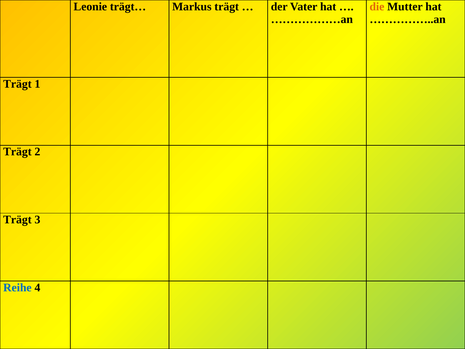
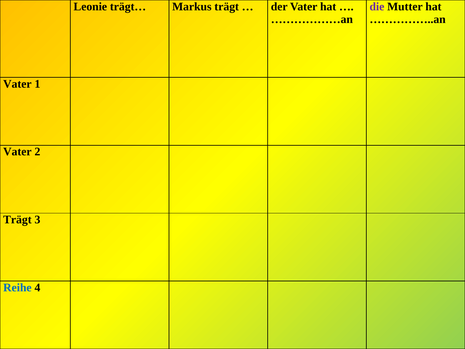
die colour: orange -> purple
Trägt at (17, 84): Trägt -> Vater
Trägt at (17, 152): Trägt -> Vater
